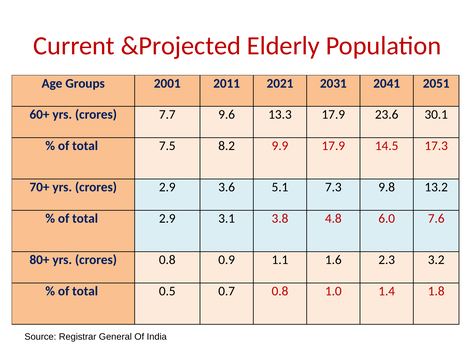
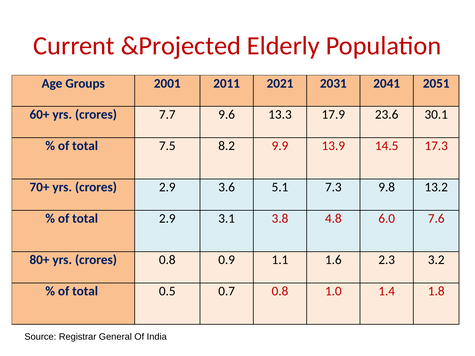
9.9 17.9: 17.9 -> 13.9
